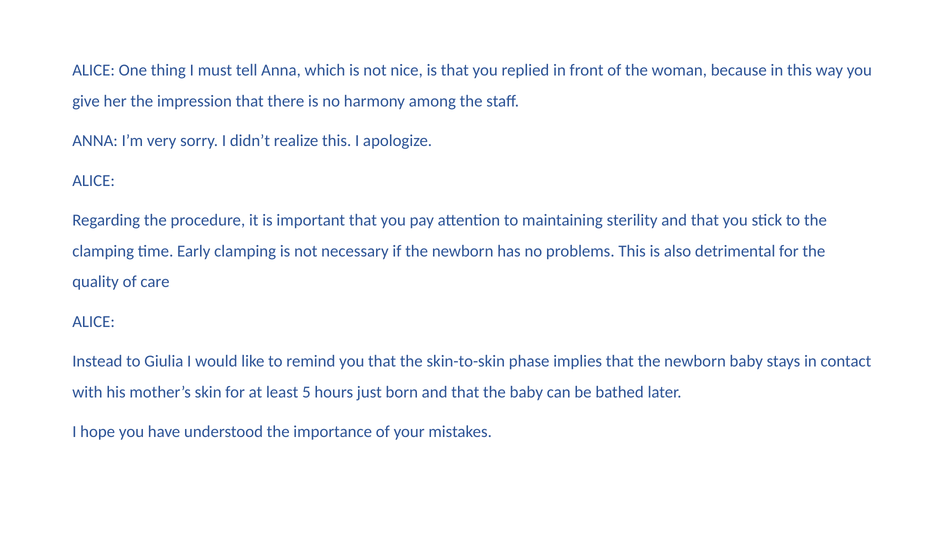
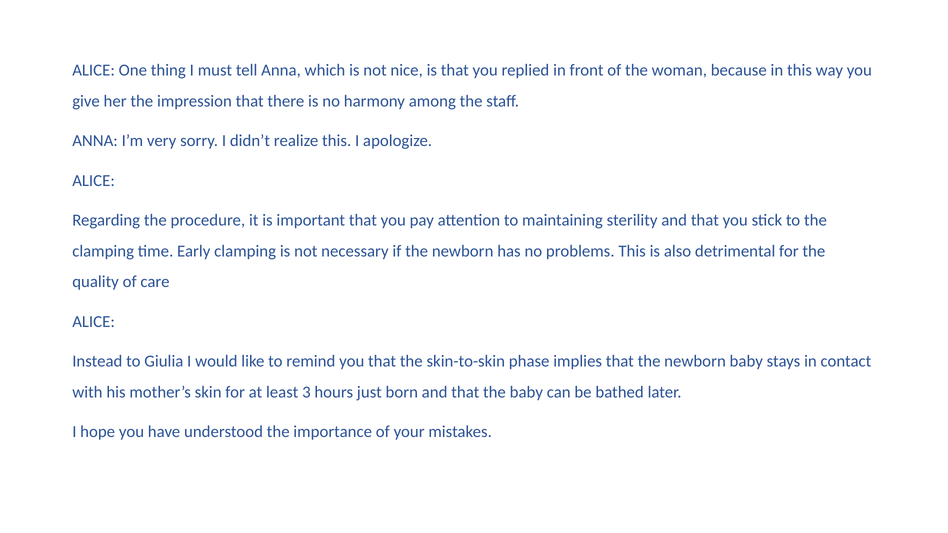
5: 5 -> 3
